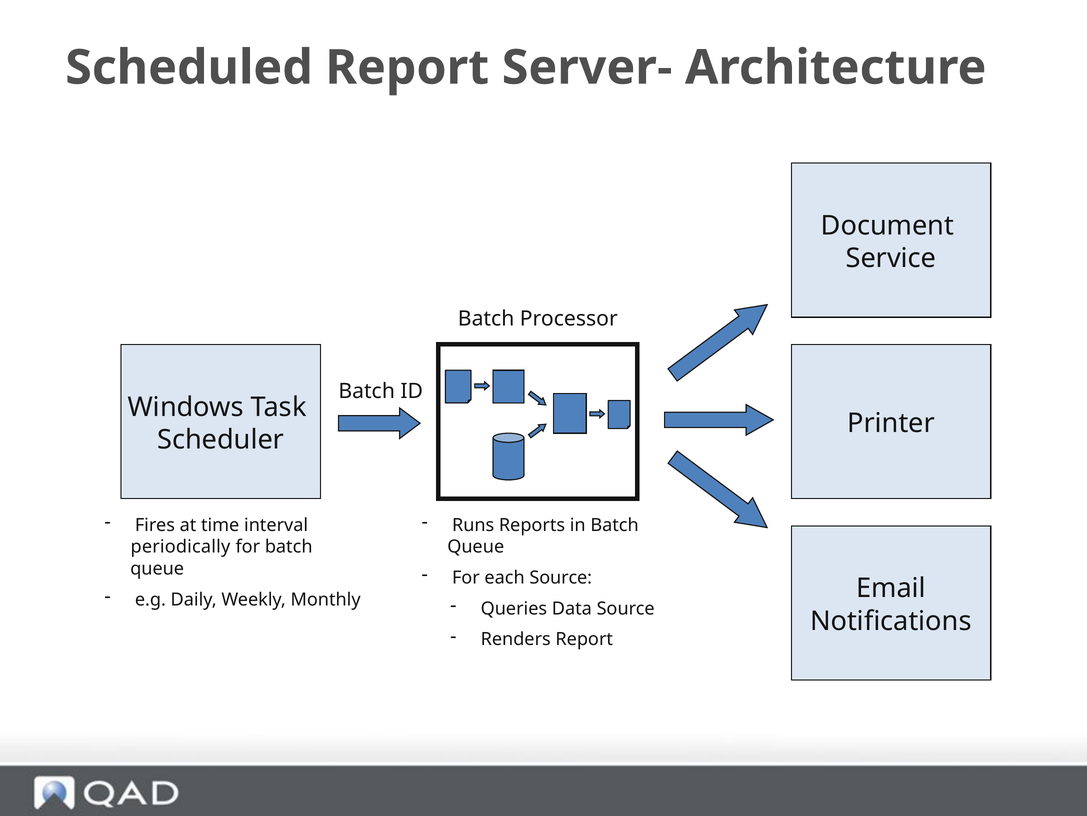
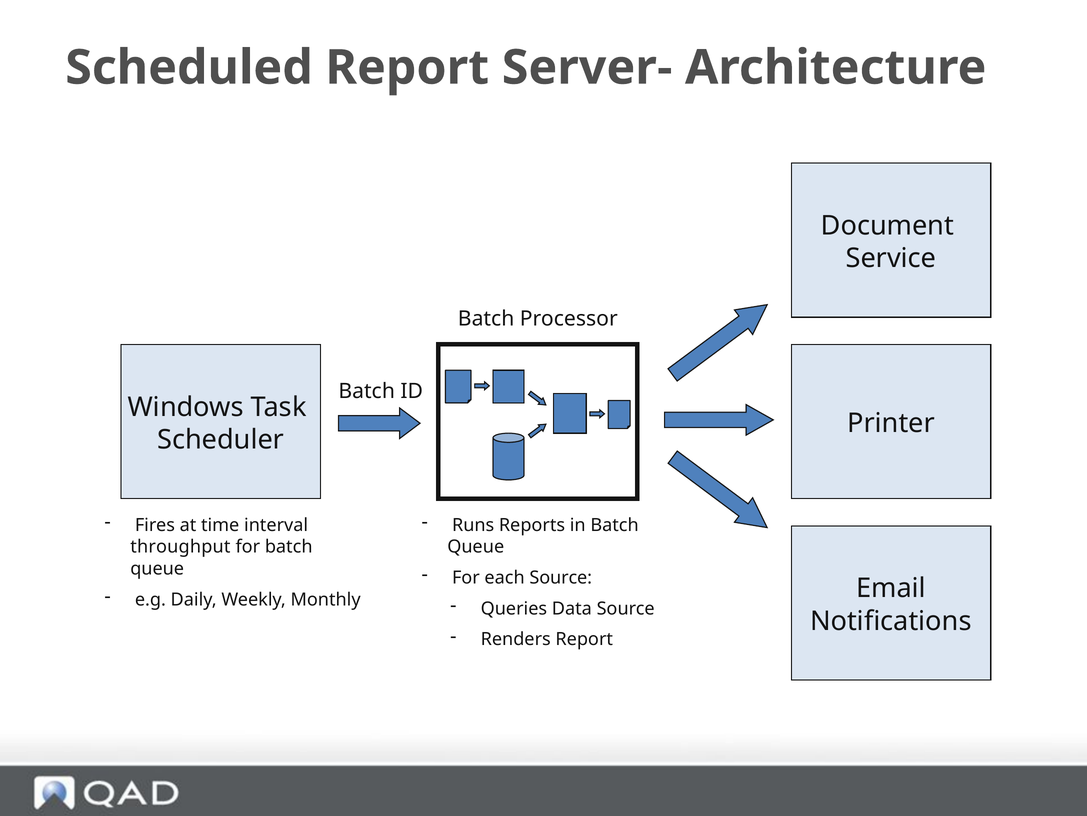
periodically: periodically -> throughput
